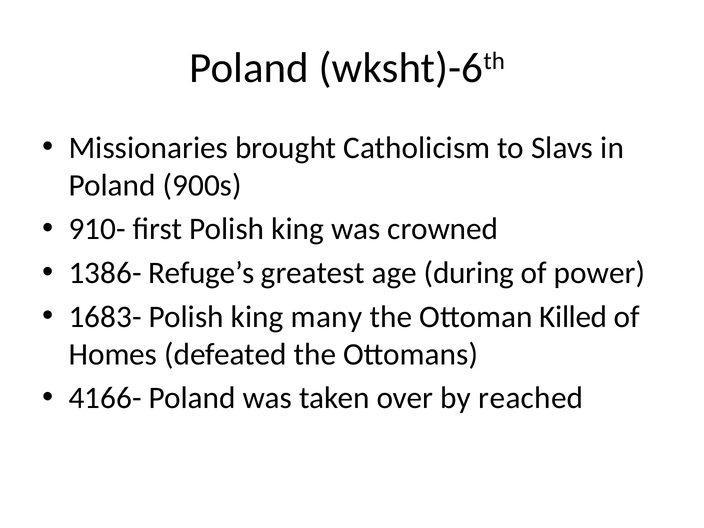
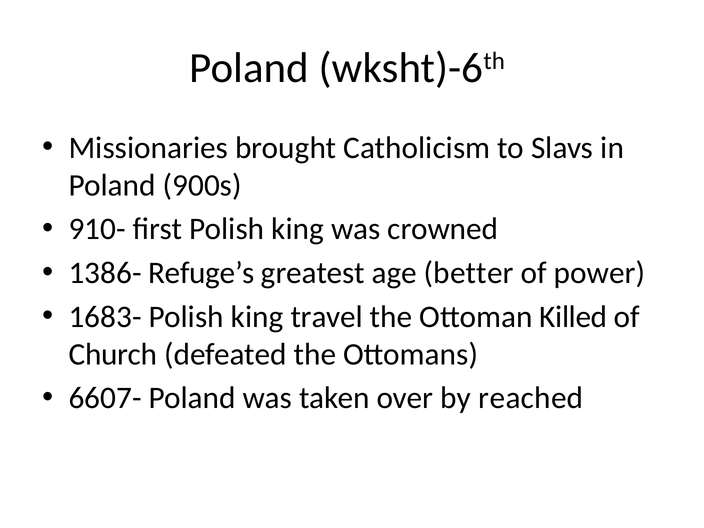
during: during -> better
many: many -> travel
Homes: Homes -> Church
4166-: 4166- -> 6607-
